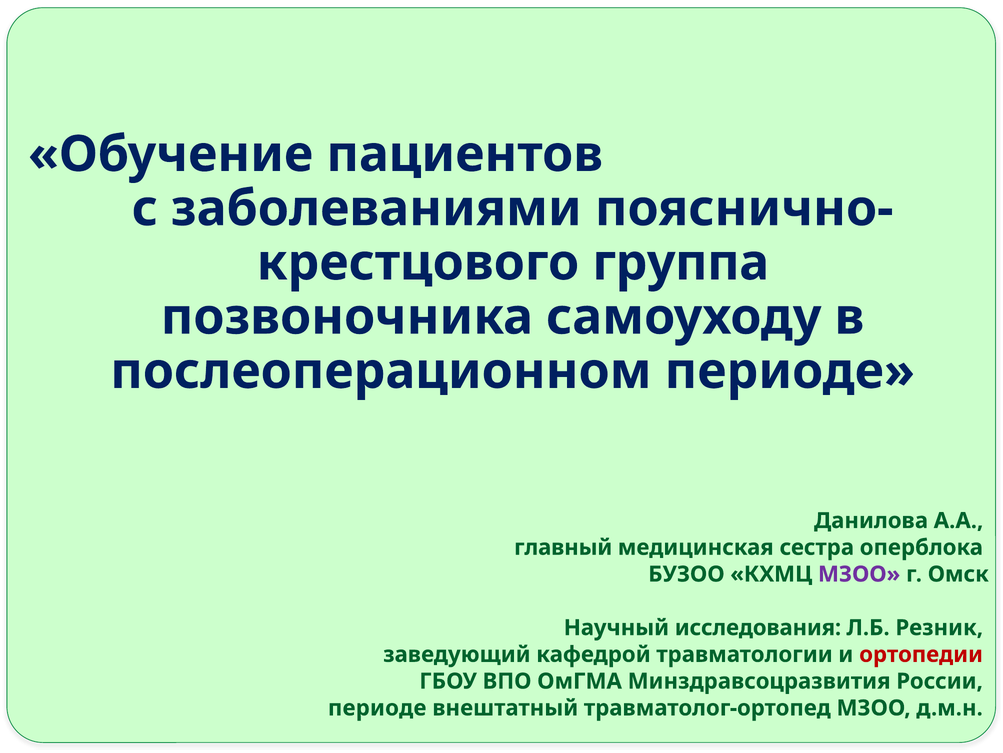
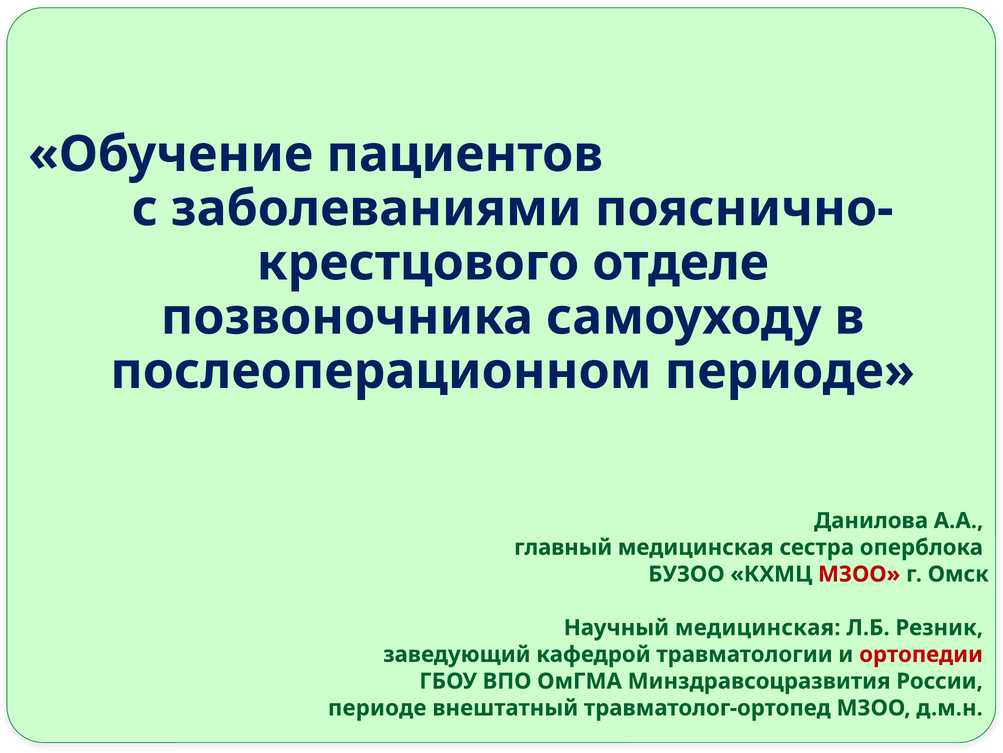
группа: группа -> отделе
МЗОО at (859, 574) colour: purple -> red
Научный исследования: исследования -> медицинская
